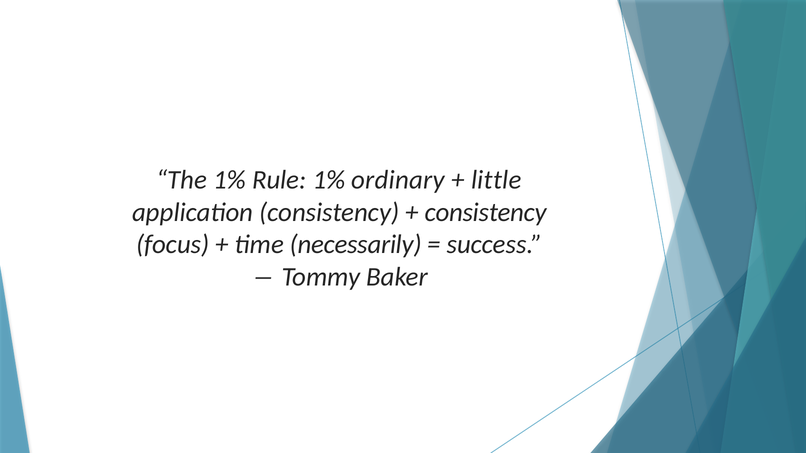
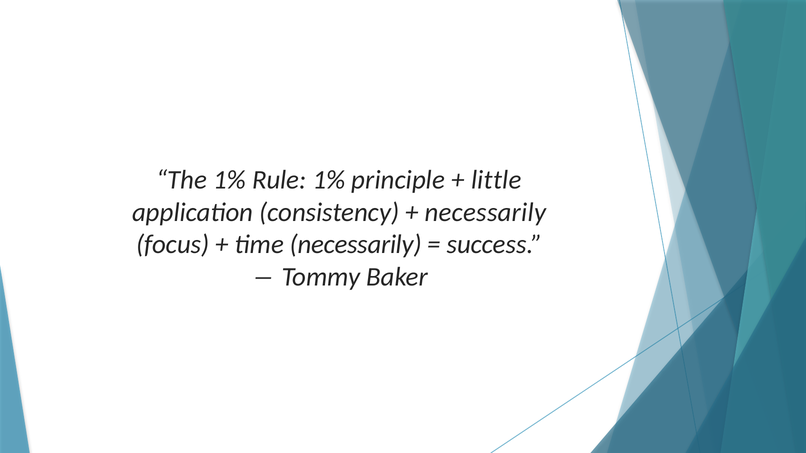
ordinary: ordinary -> principle
consistency at (486, 212): consistency -> necessarily
